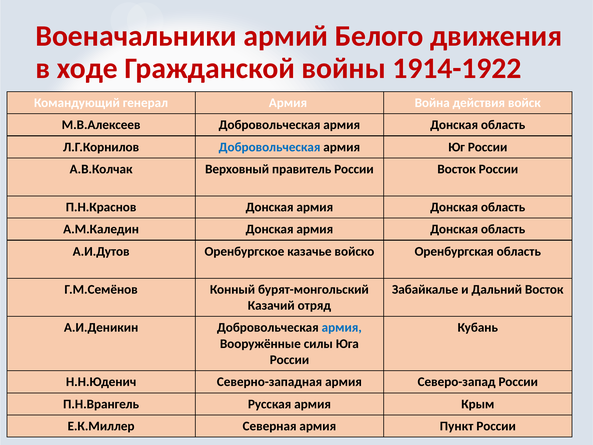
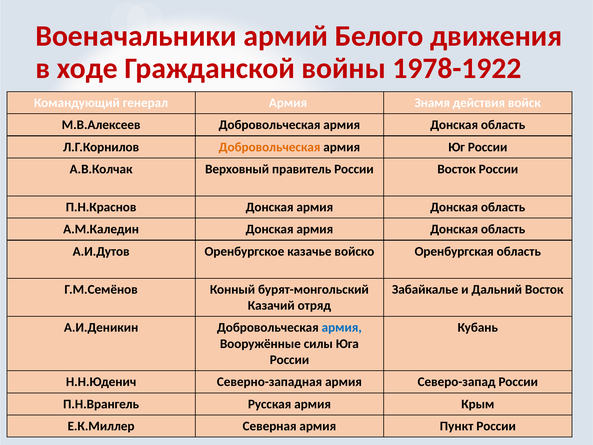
1914-1922: 1914-1922 -> 1978-1922
Война: Война -> Знамя
Добровольческая at (270, 147) colour: blue -> orange
